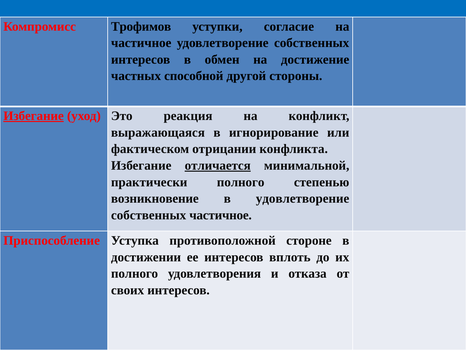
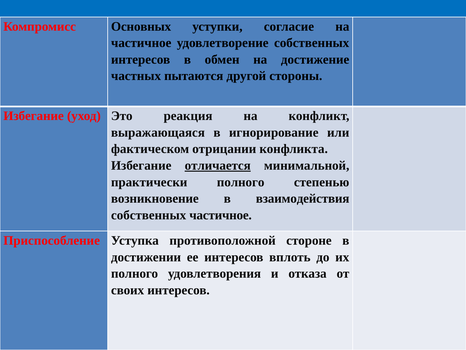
Трофимов: Трофимов -> Основных
способной: способной -> пытаются
Избегание at (34, 116) underline: present -> none
в удовлетворение: удовлетворение -> взаимодействия
